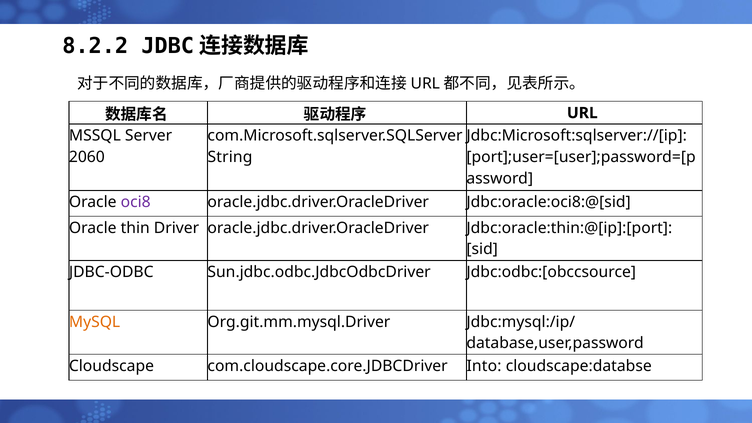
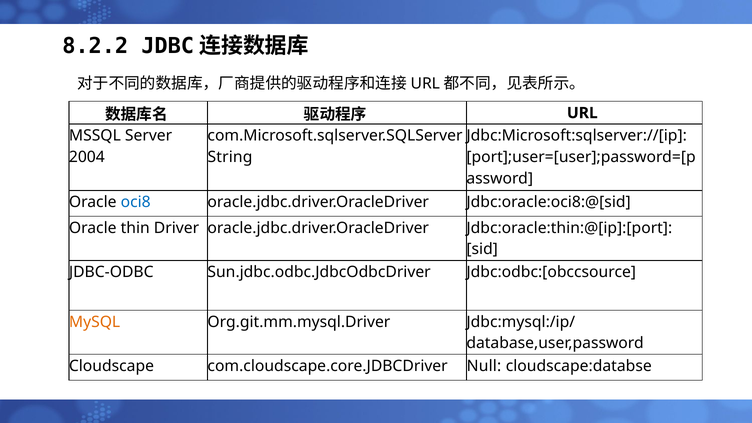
2060: 2060 -> 2004
oci8 colour: purple -> blue
Into: Into -> Null
